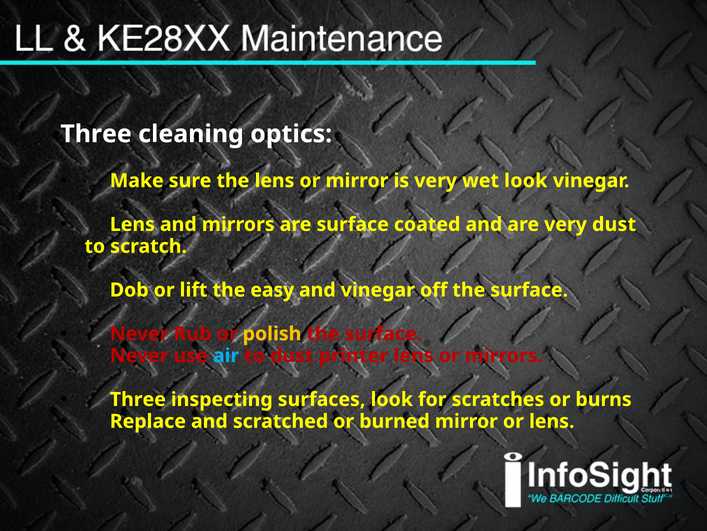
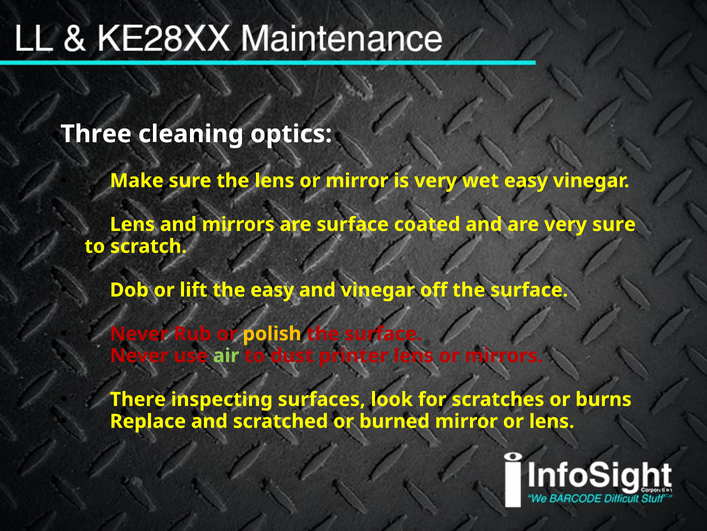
wet look: look -> easy
very dust: dust -> sure
air colour: light blue -> light green
Three at (138, 399): Three -> There
